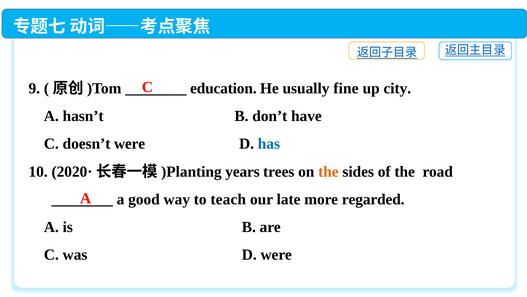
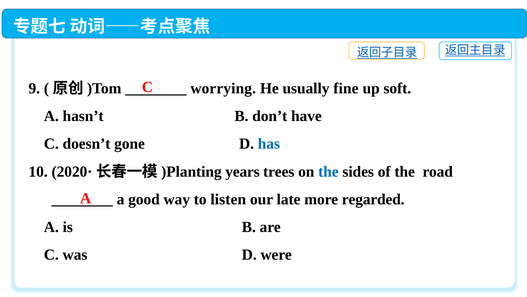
education: education -> worrying
city: city -> soft
doesn’t were: were -> gone
the at (328, 171) colour: orange -> blue
teach: teach -> listen
